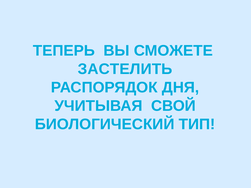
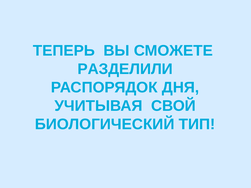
ЗАСТЕЛИТЬ: ЗАСТЕЛИТЬ -> РАЗДЕЛИЛИ
